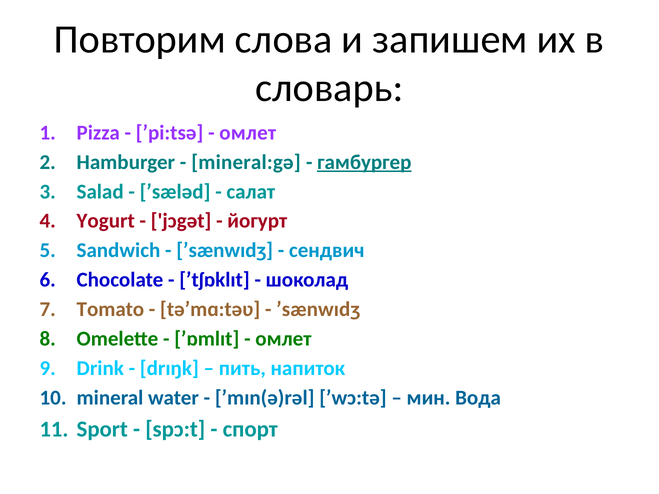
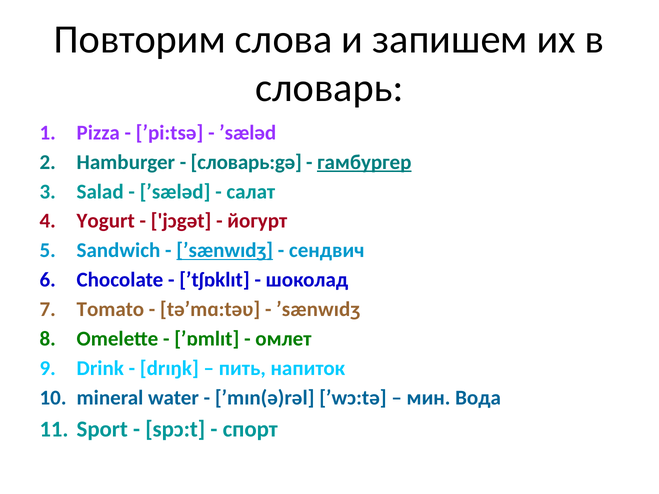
омлет at (248, 133): омлет -> ʹsæləd
mineral:gə: mineral:gə -> словарь:gə
ʹsænwıdʒ at (225, 251) underline: none -> present
